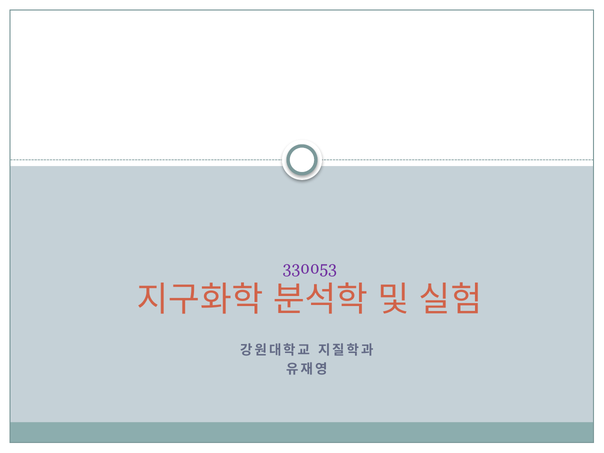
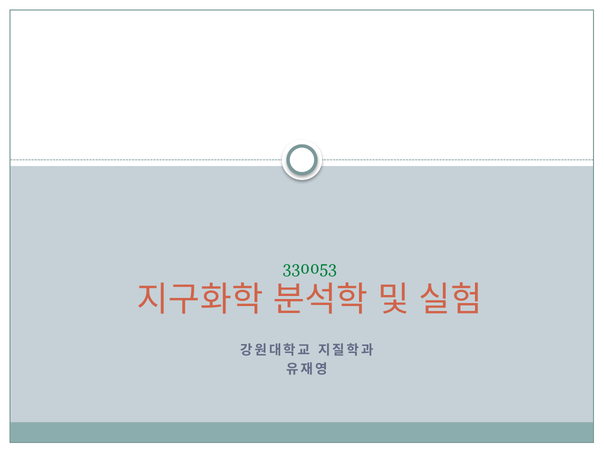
330053 colour: purple -> green
